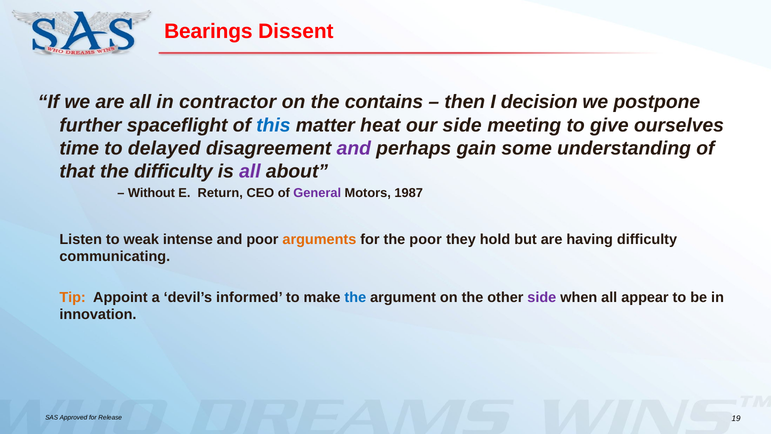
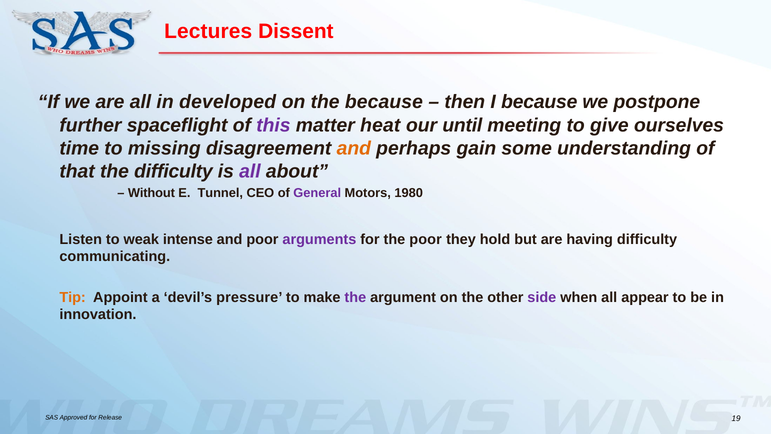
Bearings: Bearings -> Lectures
contractor: contractor -> developed
the contains: contains -> because
I decision: decision -> because
this colour: blue -> purple
our side: side -> until
delayed: delayed -> missing
and at (354, 148) colour: purple -> orange
Return: Return -> Tunnel
1987: 1987 -> 1980
arguments colour: orange -> purple
informed: informed -> pressure
the at (355, 297) colour: blue -> purple
